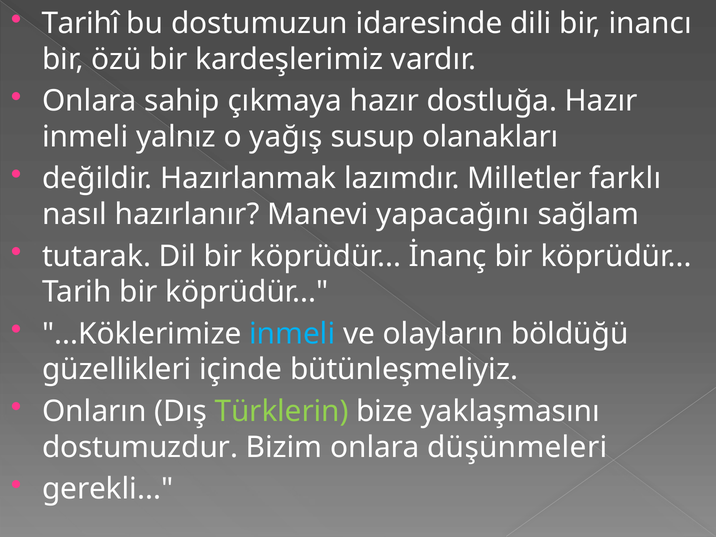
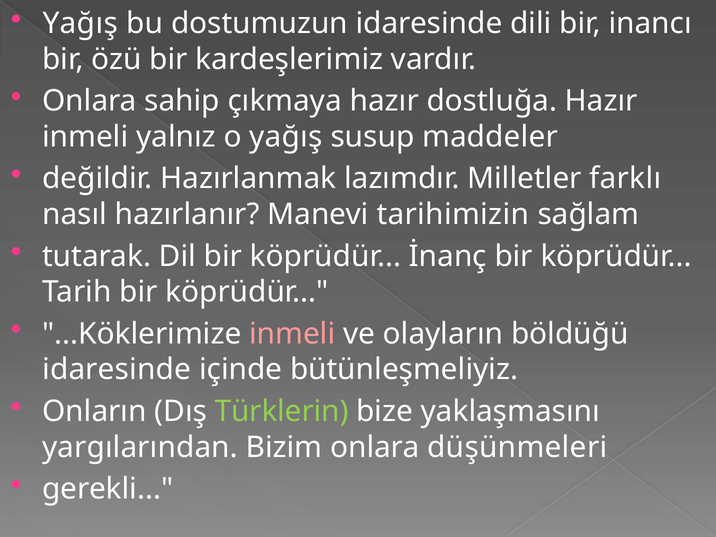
Tarihî at (81, 24): Tarihî -> Yağış
olanakları: olanakları -> maddeler
yapacağını: yapacağını -> tarihimizin
inmeli at (292, 334) colour: light blue -> pink
güzellikleri at (117, 370): güzellikleri -> idaresinde
dostumuzdur: dostumuzdur -> yargılarından
